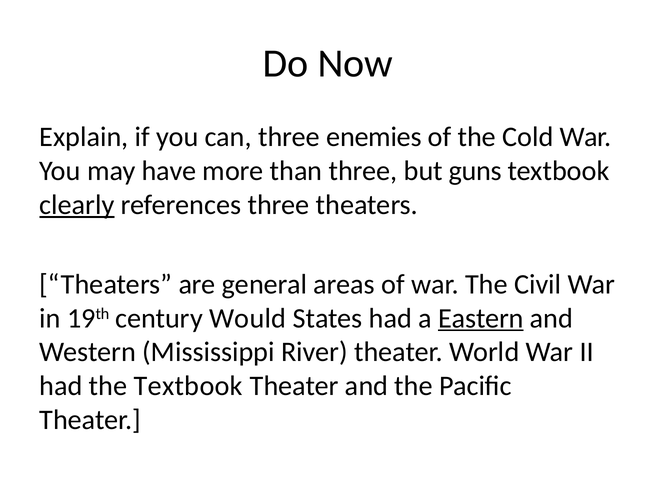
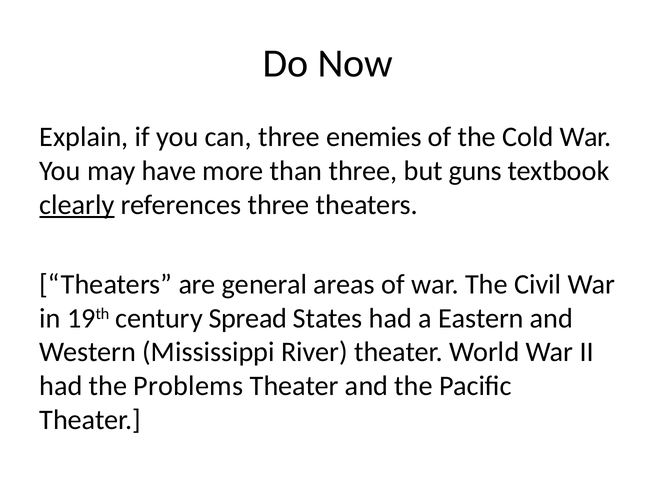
Would: Would -> Spread
Eastern underline: present -> none
the Textbook: Textbook -> Problems
